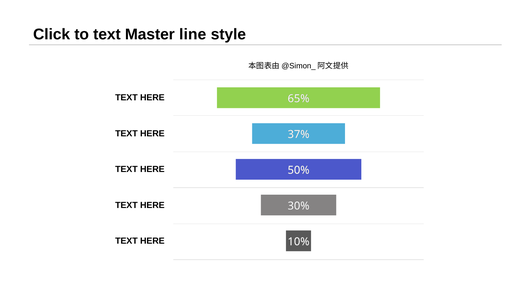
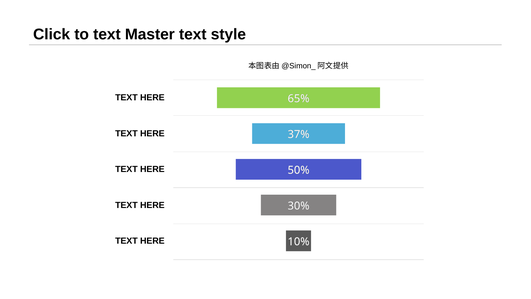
Master line: line -> text
